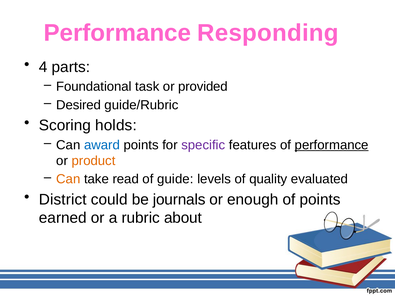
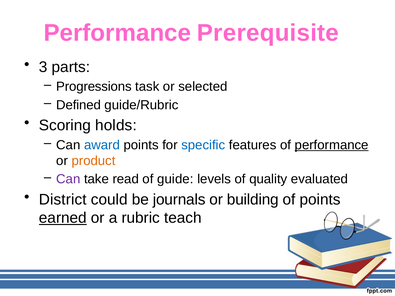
Responding: Responding -> Prerequisite
4: 4 -> 3
Foundational: Foundational -> Progressions
provided: provided -> selected
Desired: Desired -> Defined
specific colour: purple -> blue
Can at (68, 179) colour: orange -> purple
enough: enough -> building
earned underline: none -> present
about: about -> teach
